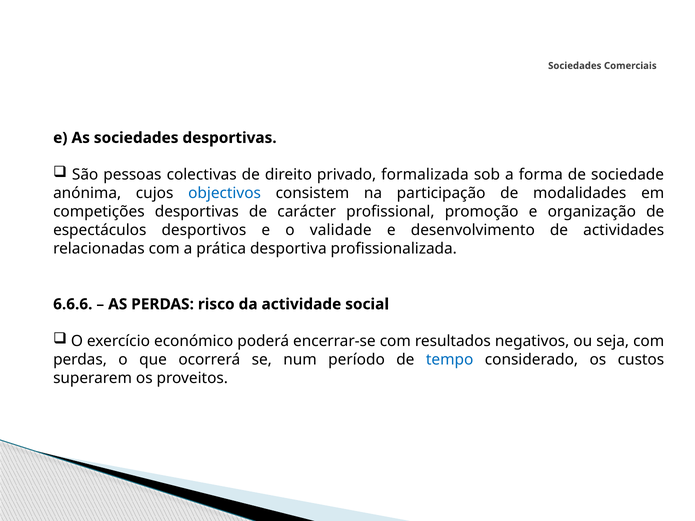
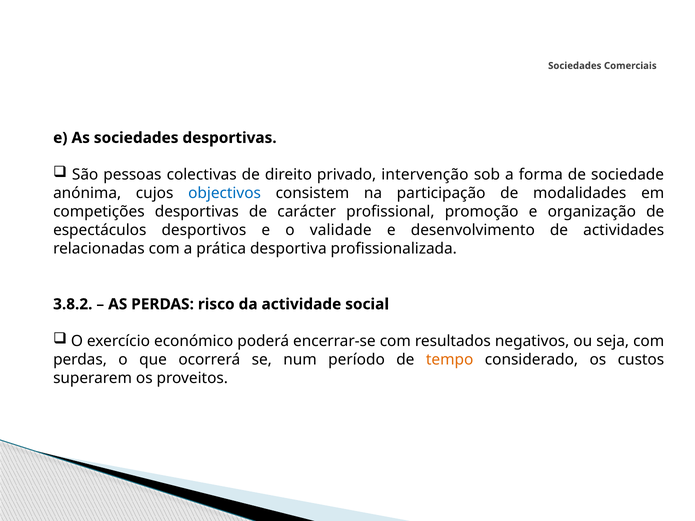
formalizada: formalizada -> intervenção
6.6.6: 6.6.6 -> 3.8.2
tempo colour: blue -> orange
